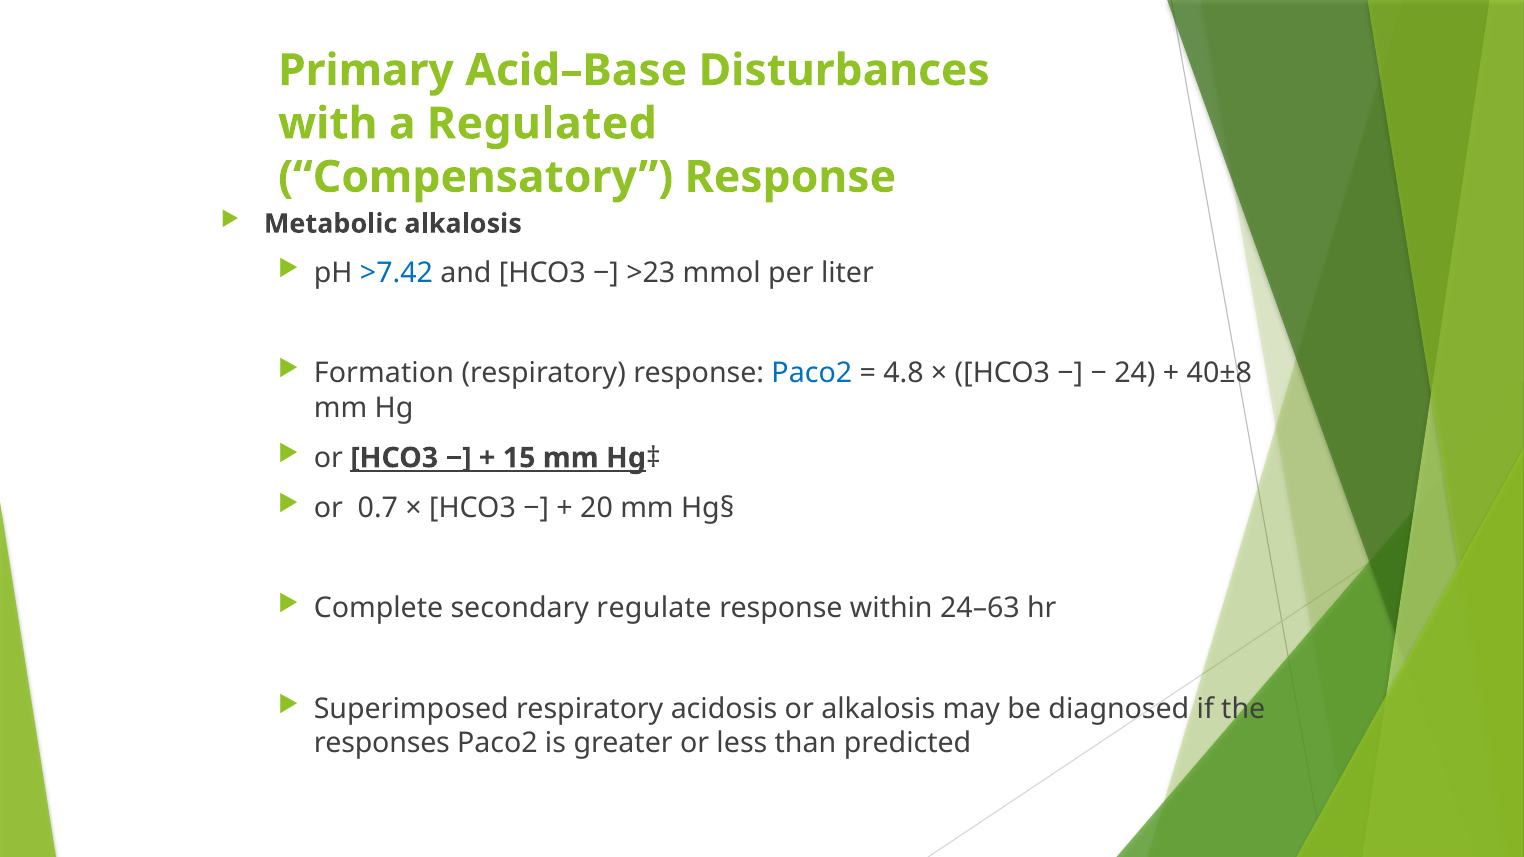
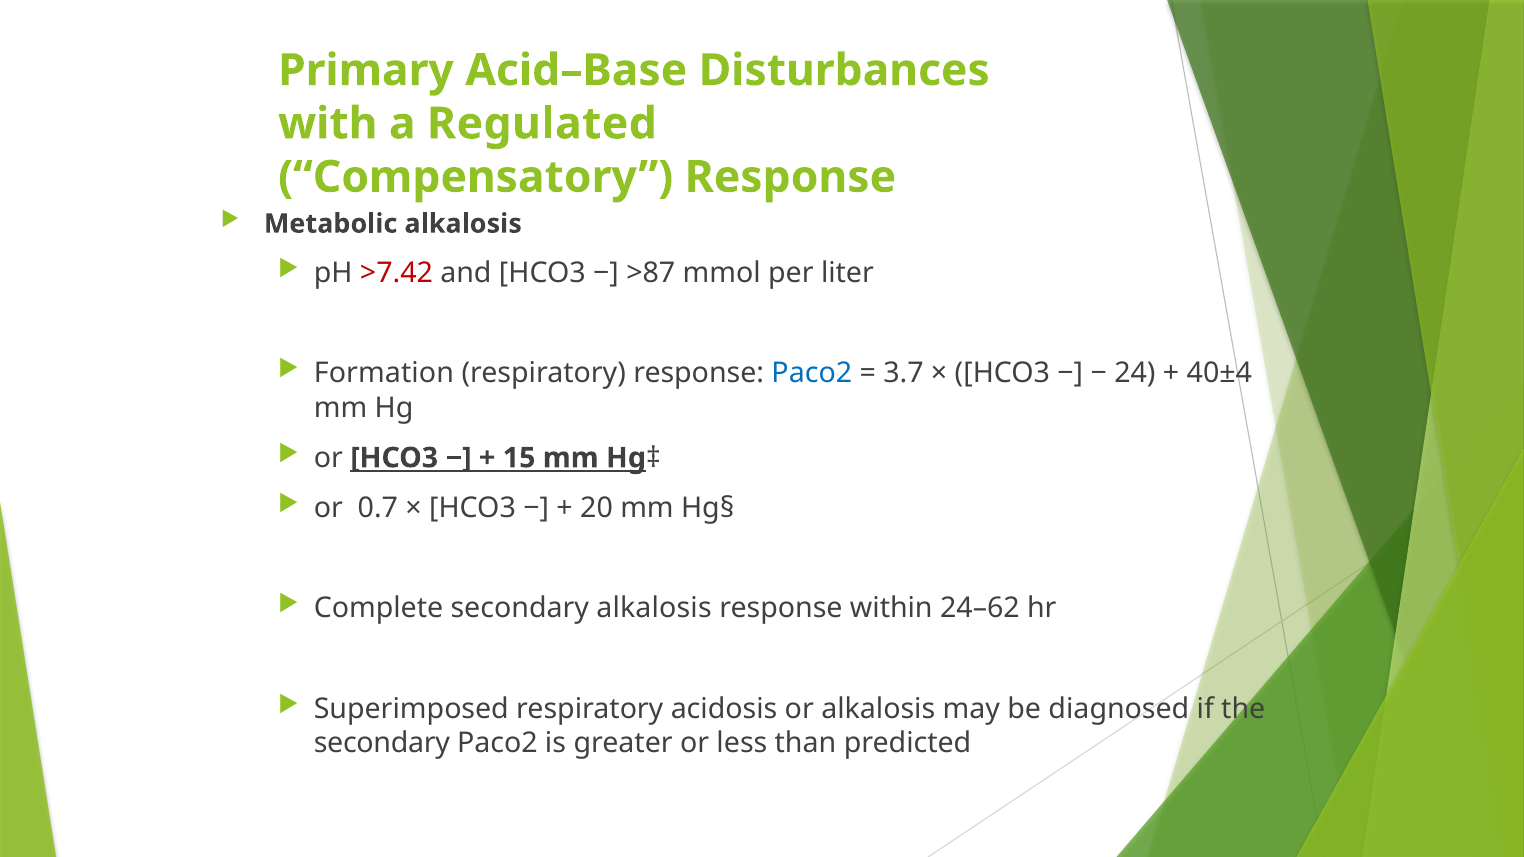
>7.42 colour: blue -> red
>23: >23 -> >87
4.8: 4.8 -> 3.7
40±8: 40±8 -> 40±4
secondary regulate: regulate -> alkalosis
24–63: 24–63 -> 24–62
responses at (382, 743): responses -> secondary
